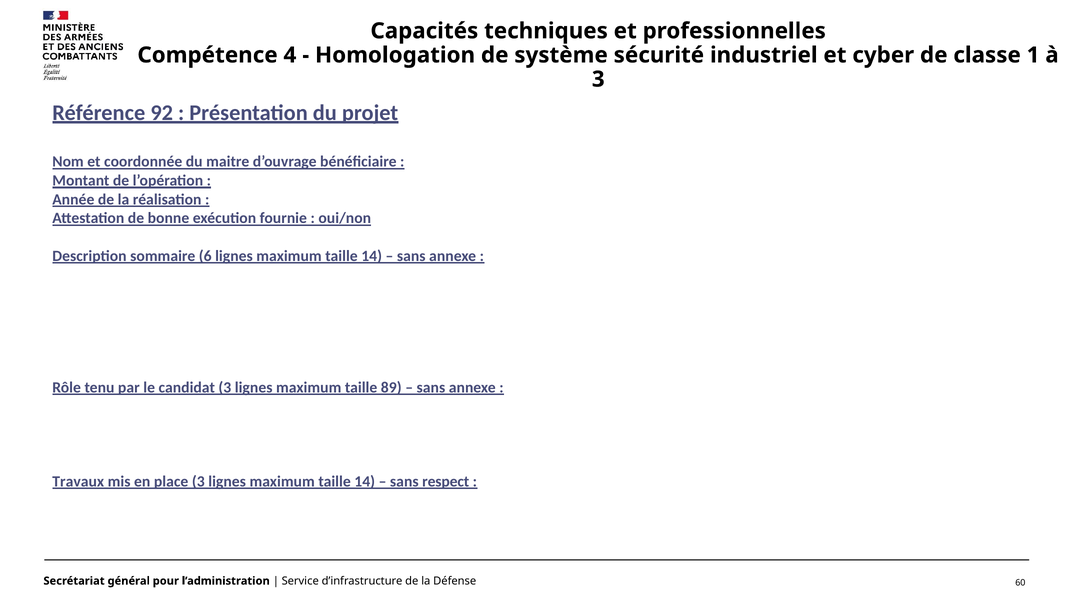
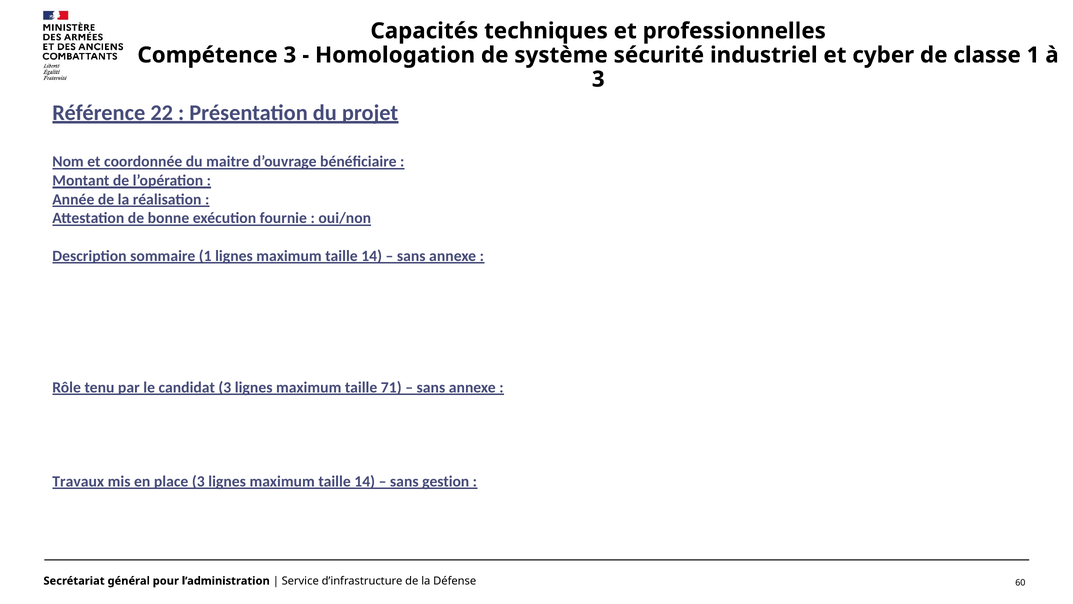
Compétence 4: 4 -> 3
92: 92 -> 22
sommaire 6: 6 -> 1
89: 89 -> 71
respect: respect -> gestion
